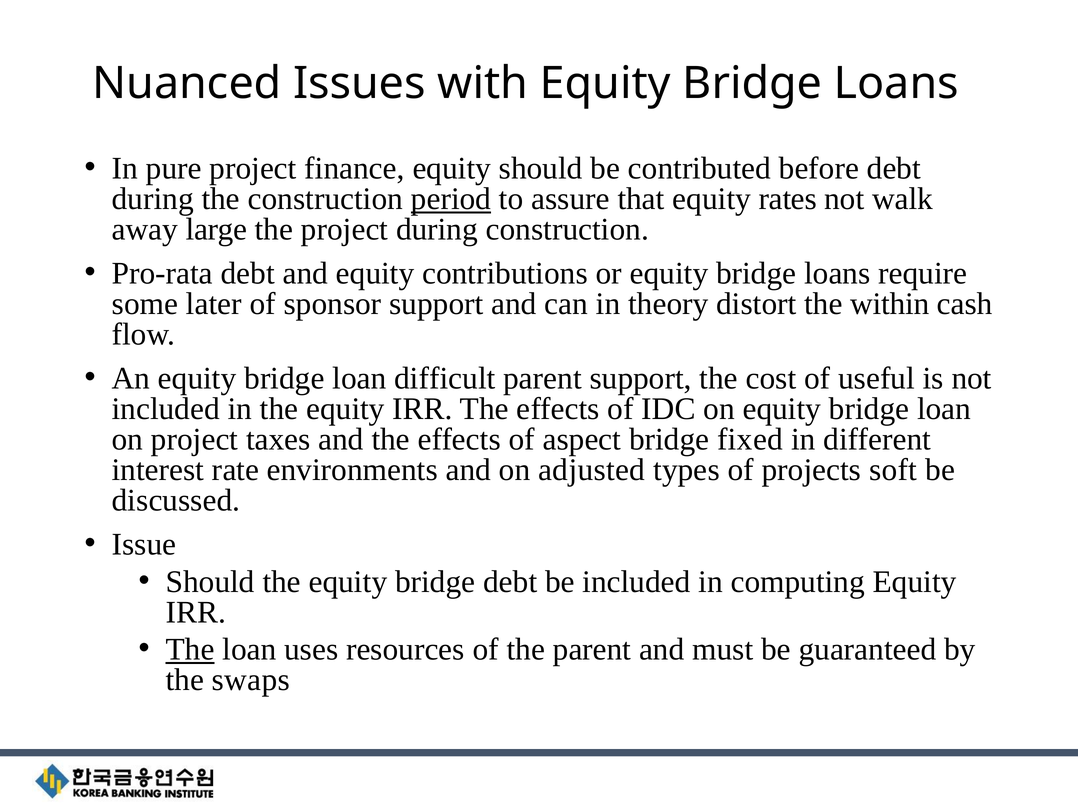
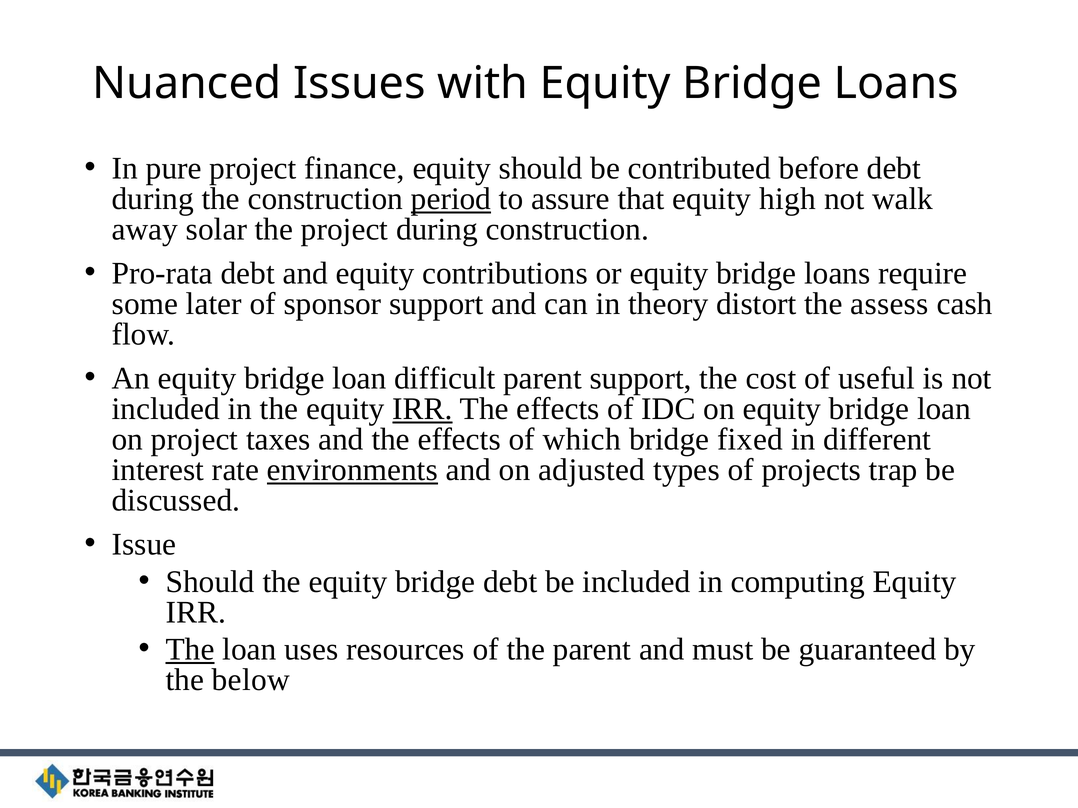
rates: rates -> high
large: large -> solar
within: within -> assess
IRR at (423, 409) underline: none -> present
aspect: aspect -> which
environments underline: none -> present
soft: soft -> trap
swaps: swaps -> below
